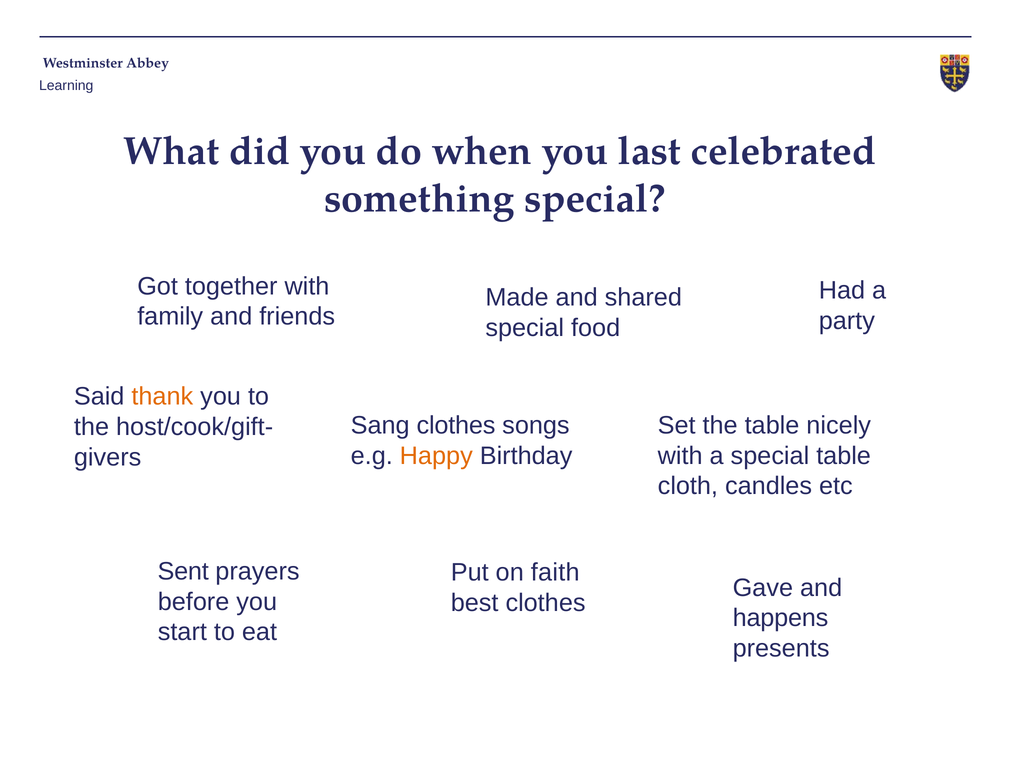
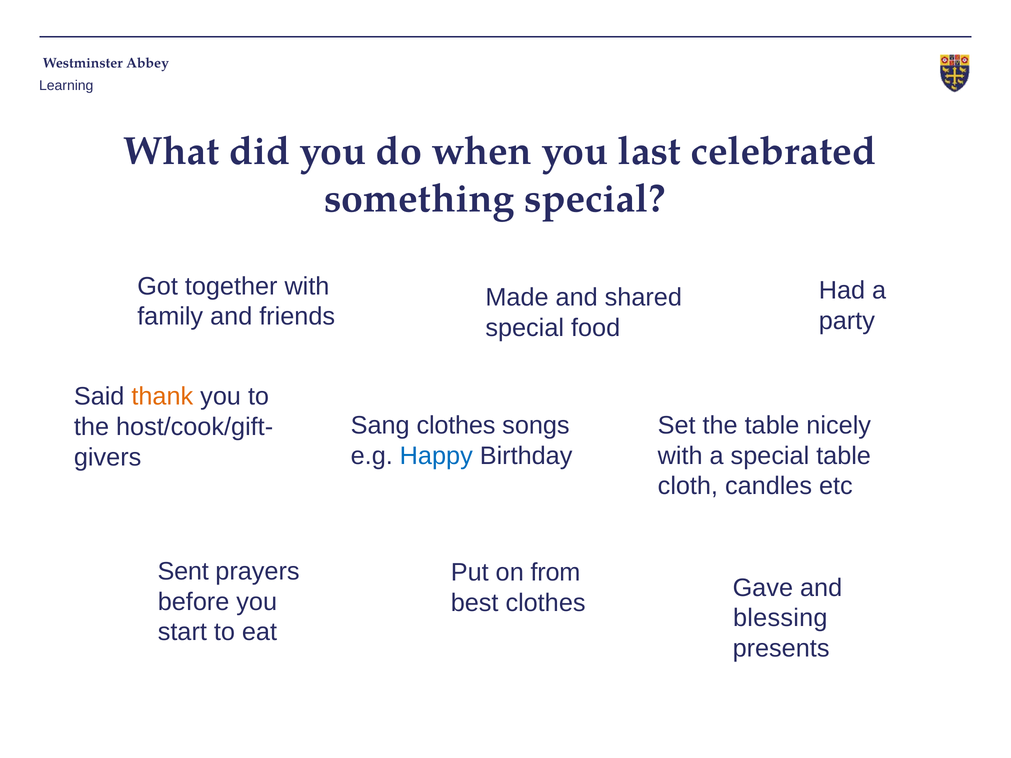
Happy colour: orange -> blue
faith: faith -> from
happens: happens -> blessing
